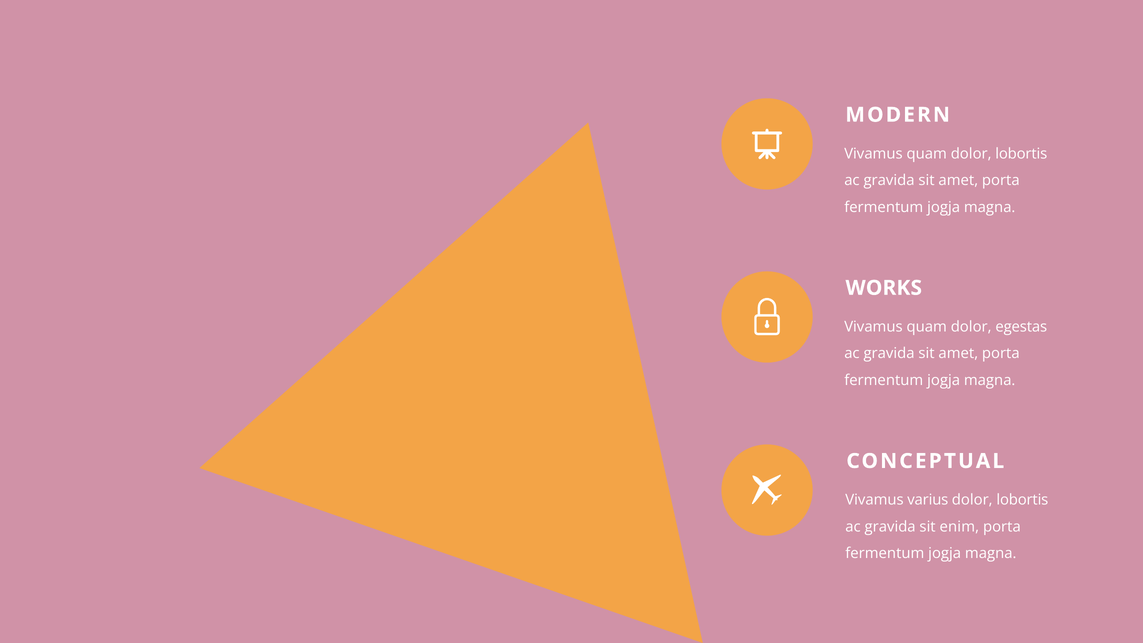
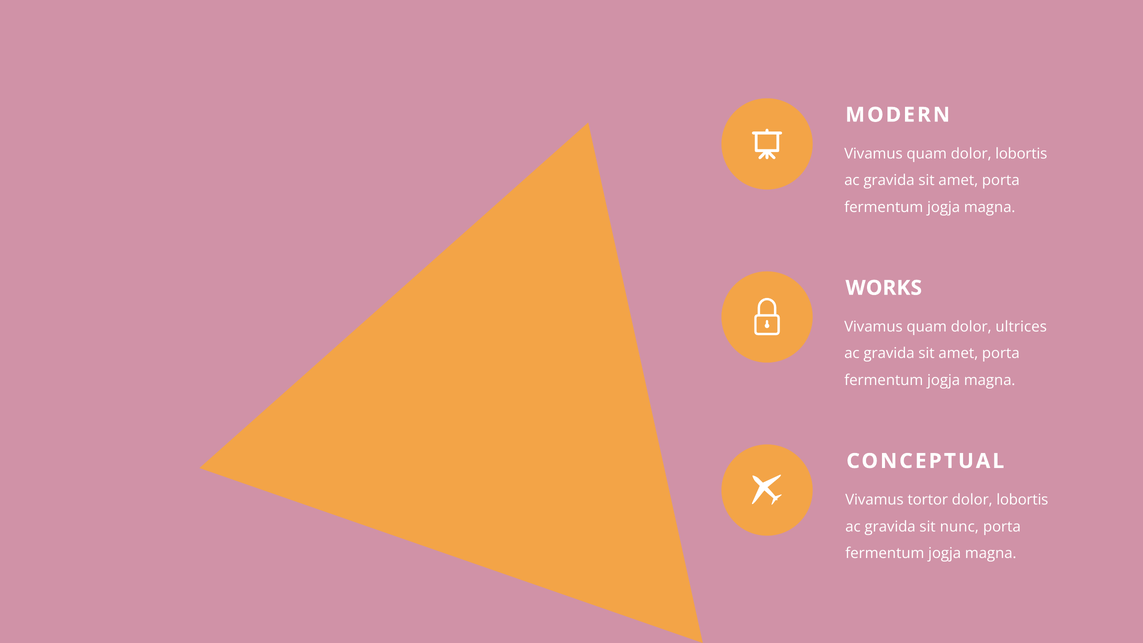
egestas: egestas -> ultrices
varius: varius -> tortor
enim: enim -> nunc
